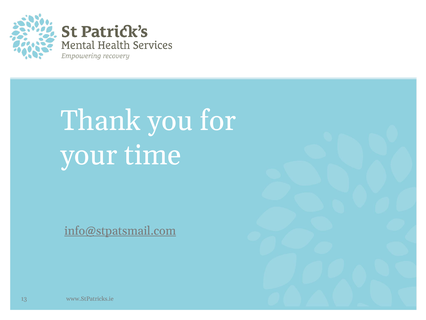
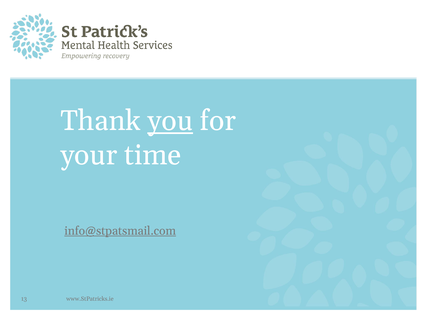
you underline: none -> present
